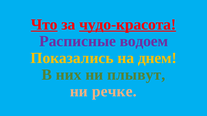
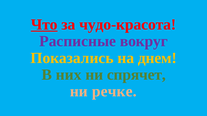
чудо-красота underline: present -> none
водоем: водоем -> вокруг
плывут: плывут -> спрячет
